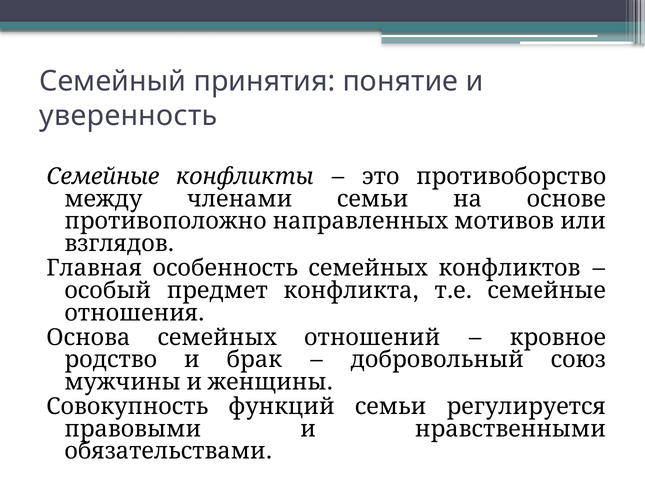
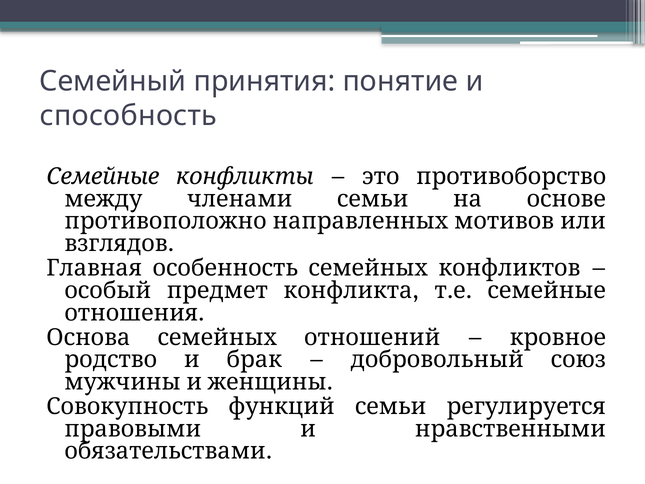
уверенность: уверенность -> способность
